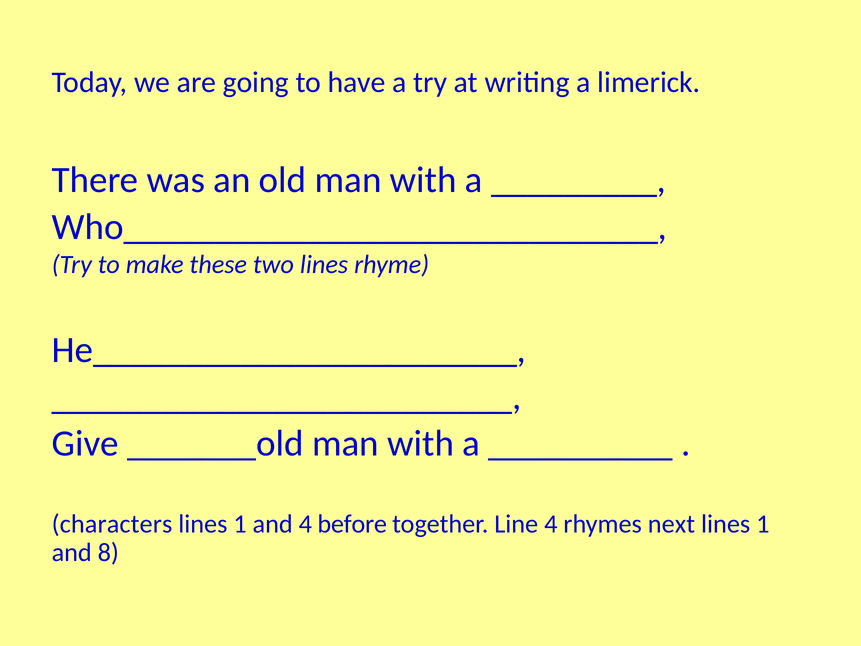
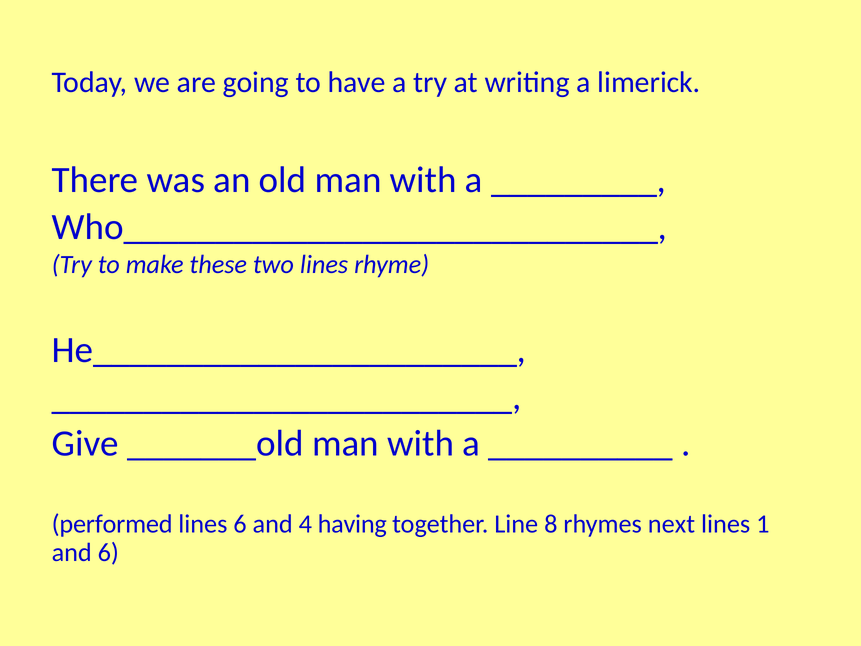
characters: characters -> performed
1 at (240, 524): 1 -> 6
before: before -> having
Line 4: 4 -> 8
and 8: 8 -> 6
